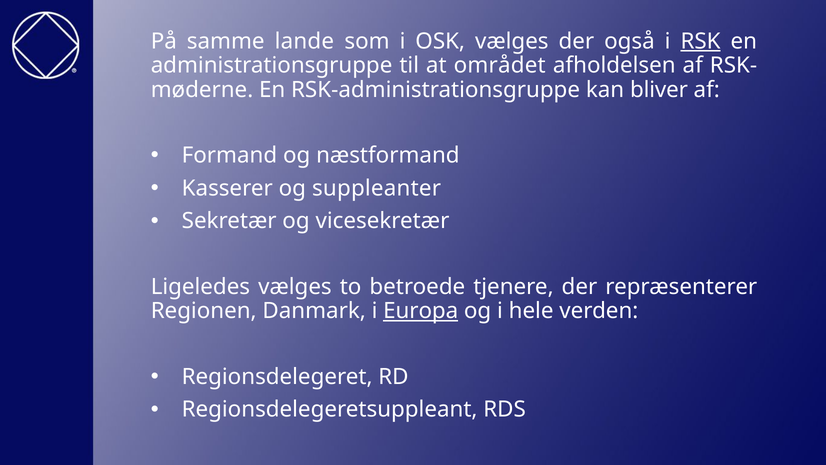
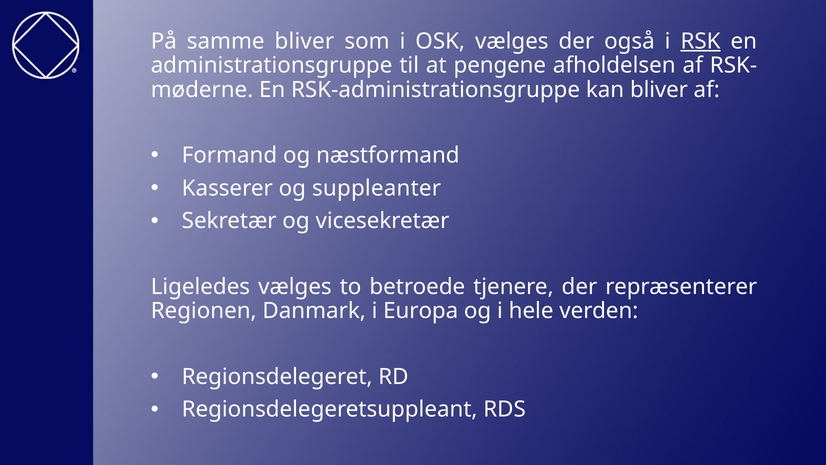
samme lande: lande -> bliver
området: området -> pengene
Europa underline: present -> none
